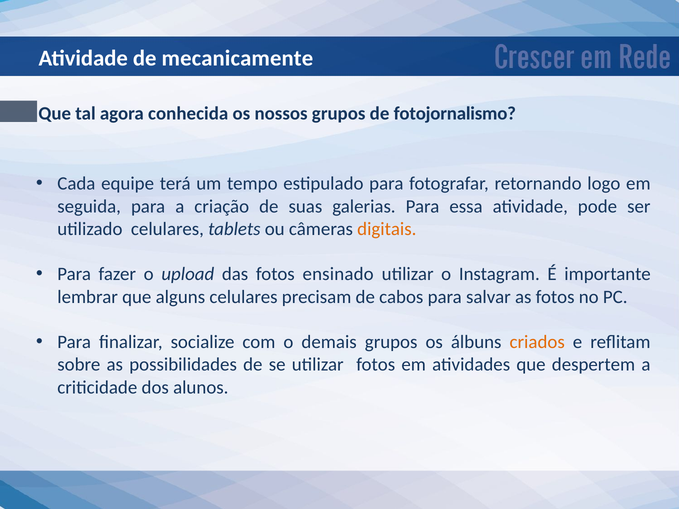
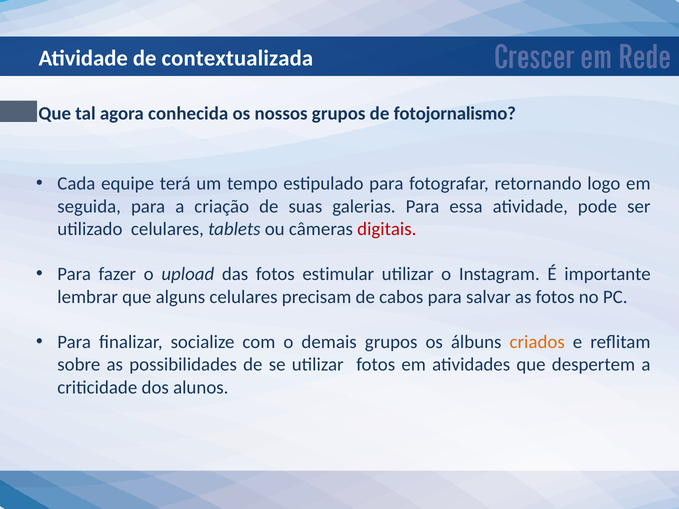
mecanicamente: mecanicamente -> contextualizada
digitais colour: orange -> red
ensinado: ensinado -> estimular
